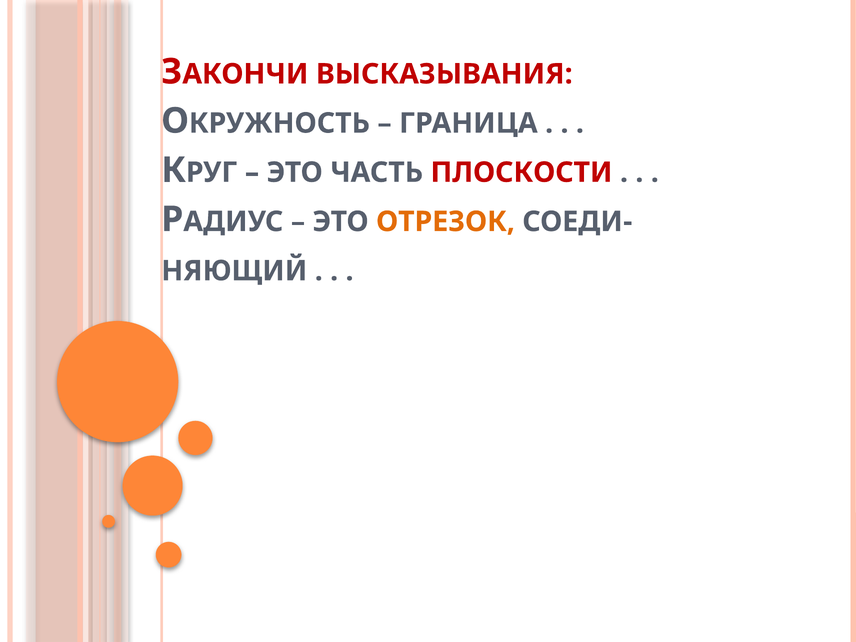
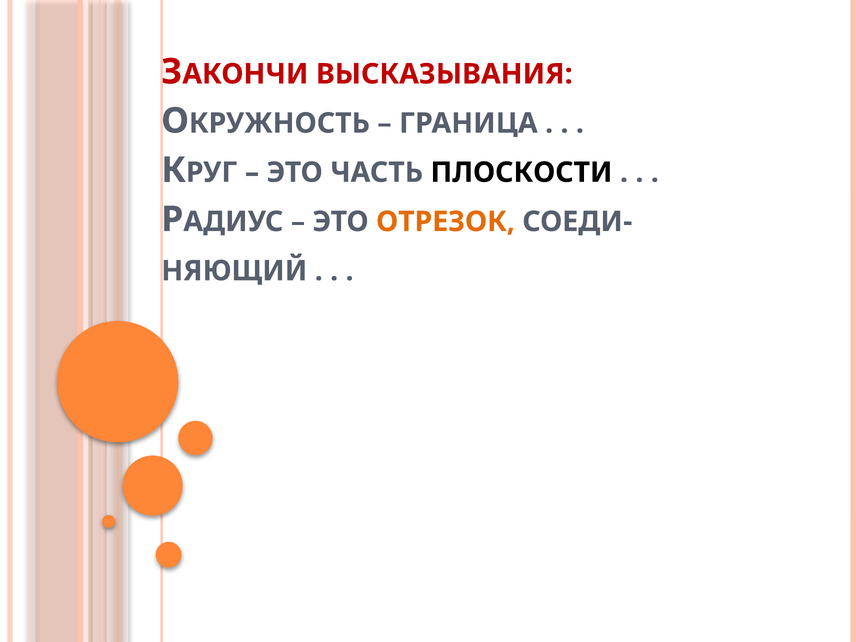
ПЛОСКОСТИ colour: red -> black
